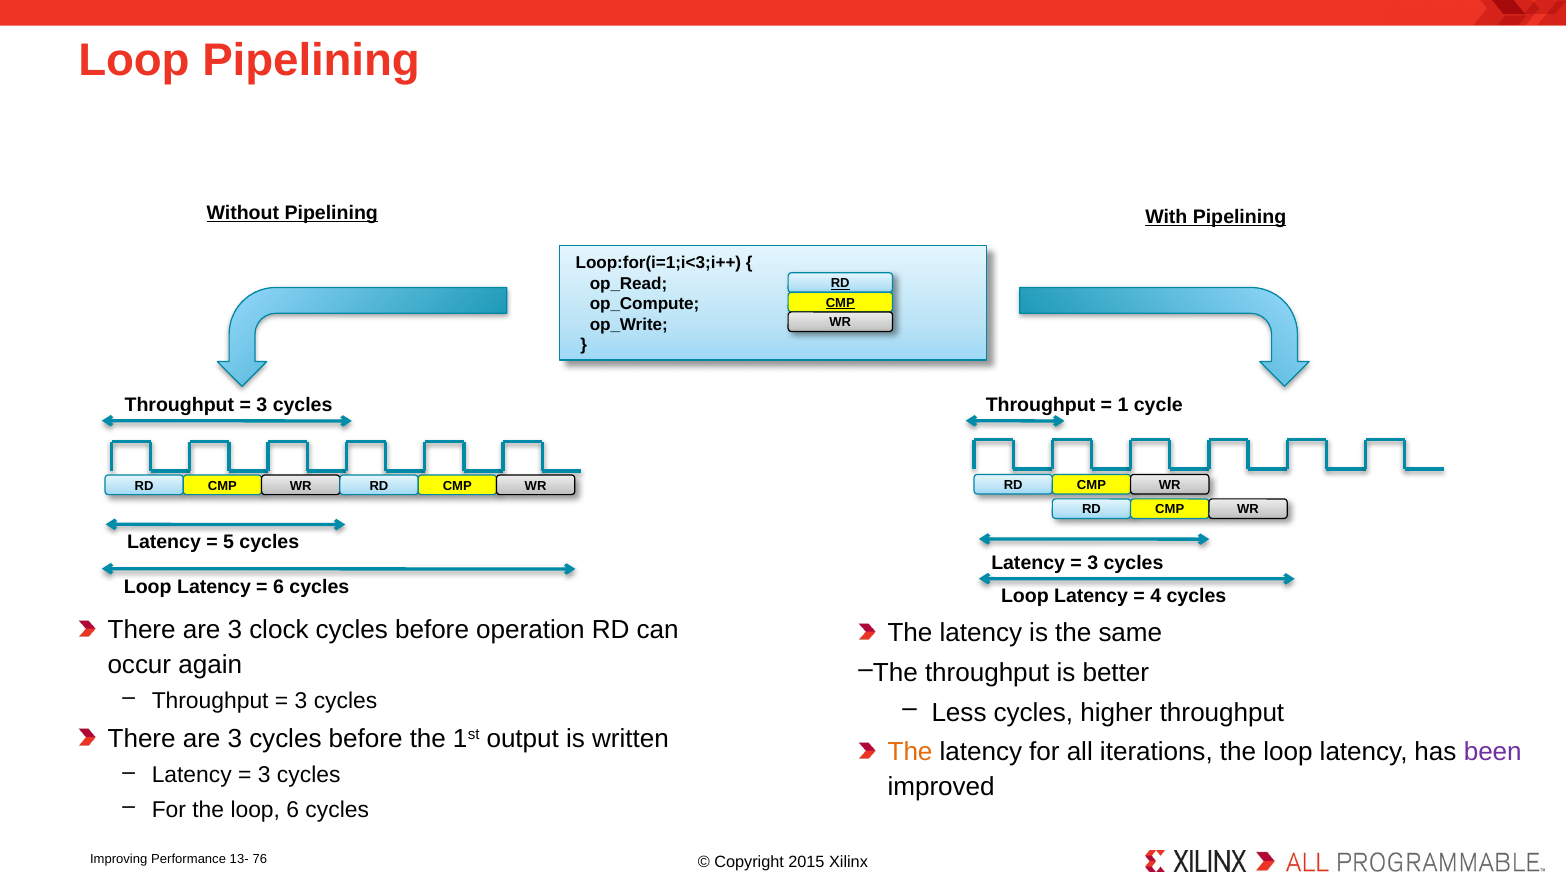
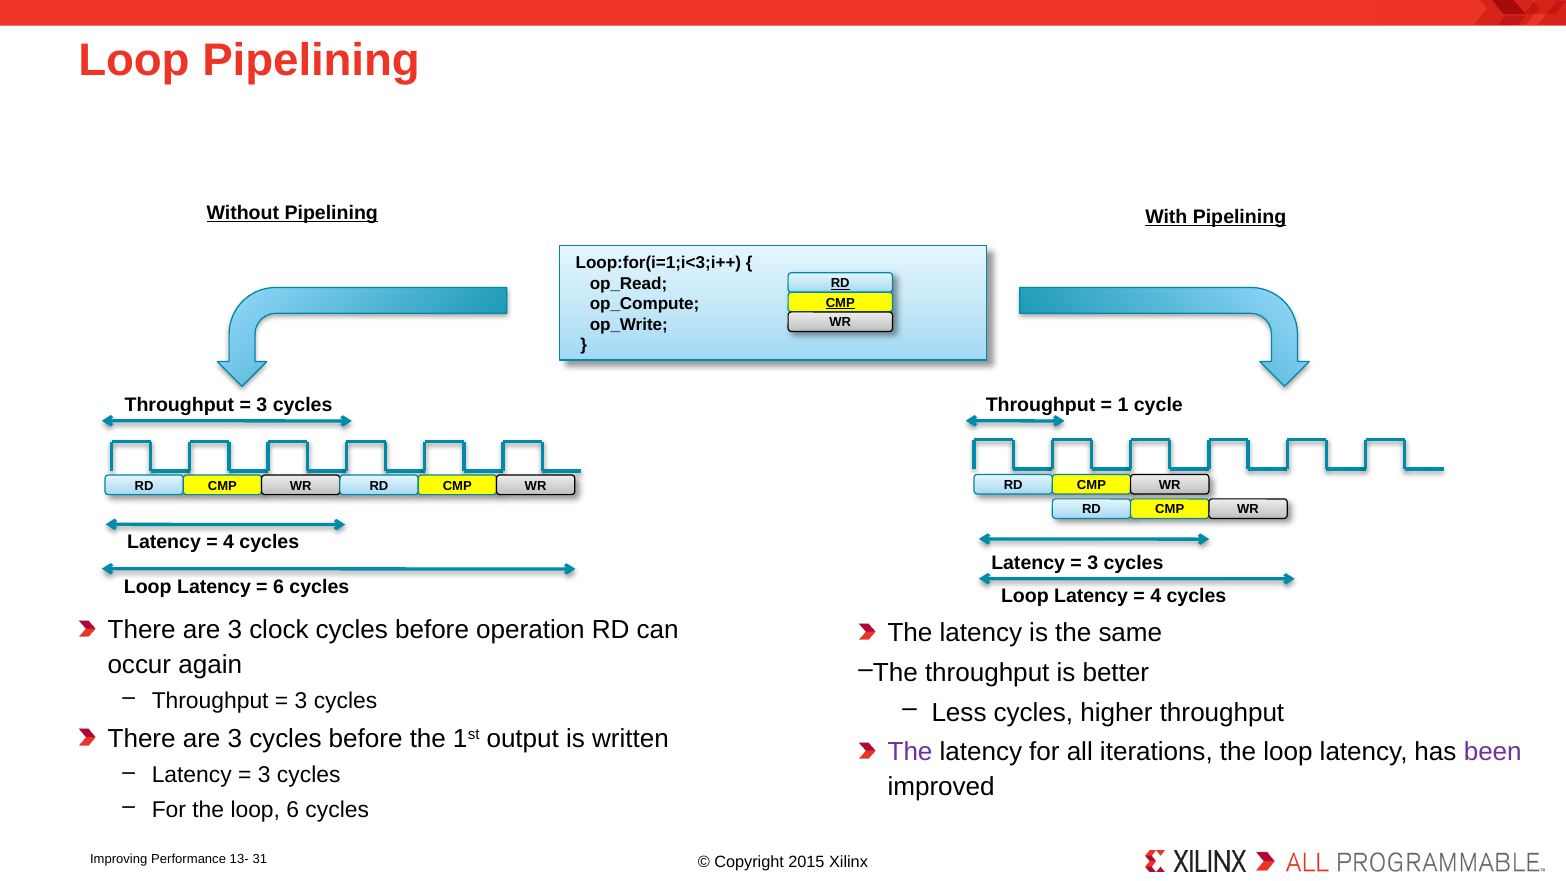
5 at (229, 542): 5 -> 4
The at (910, 752) colour: orange -> purple
76: 76 -> 31
